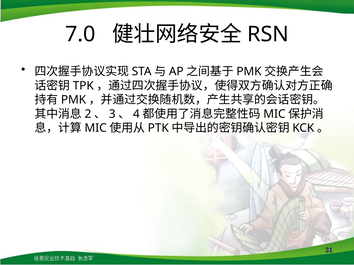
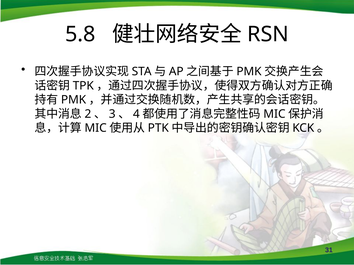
7.0: 7.0 -> 5.8
